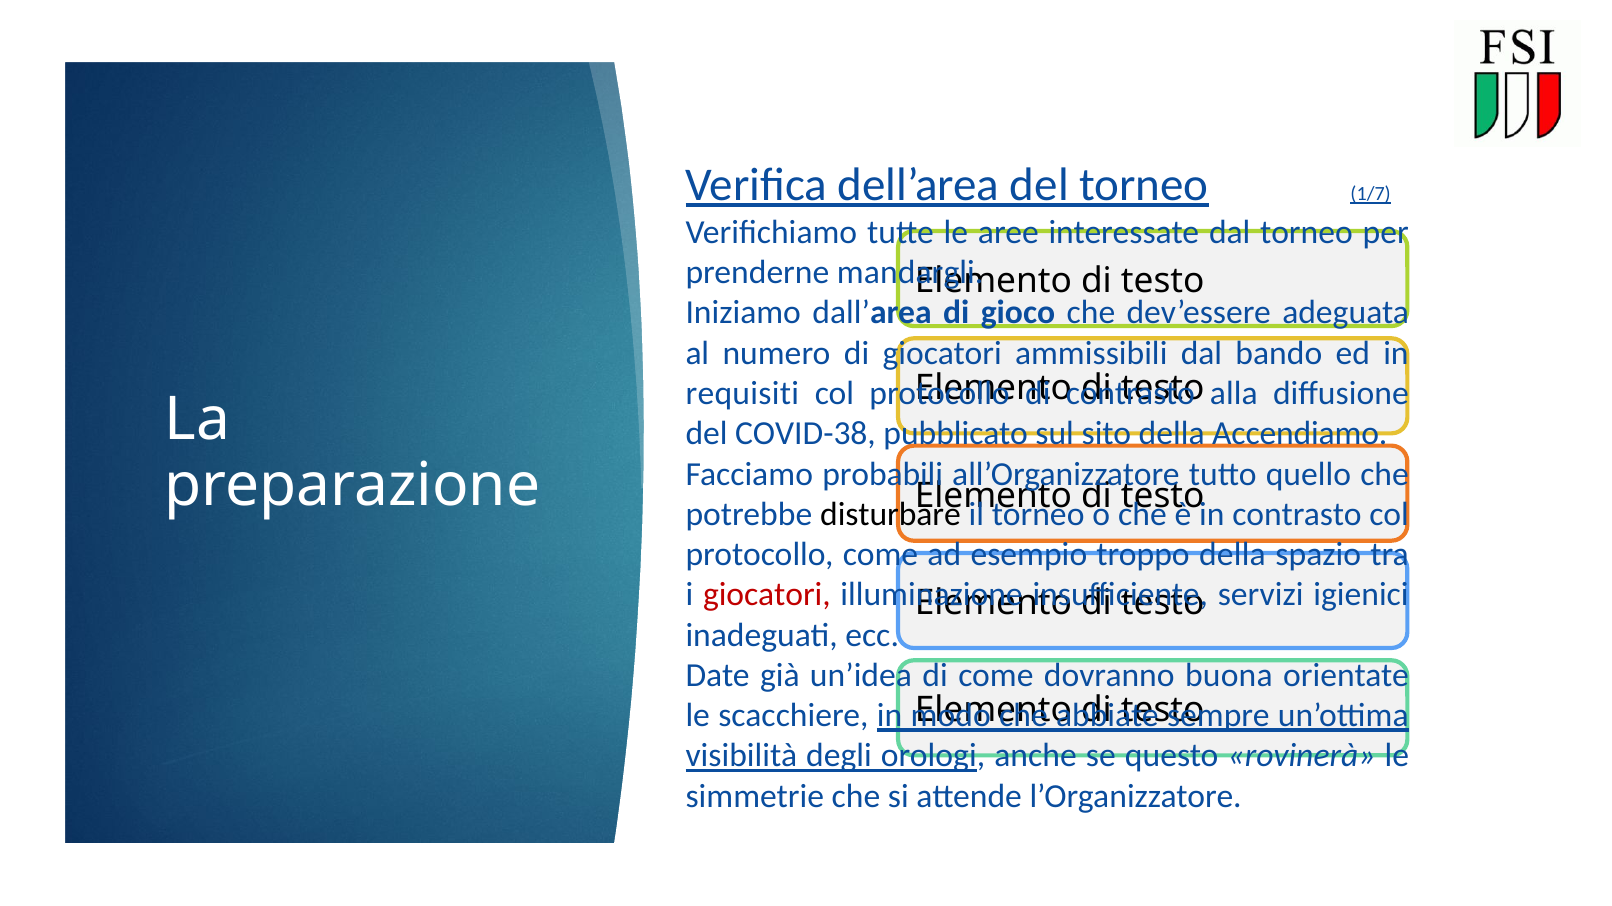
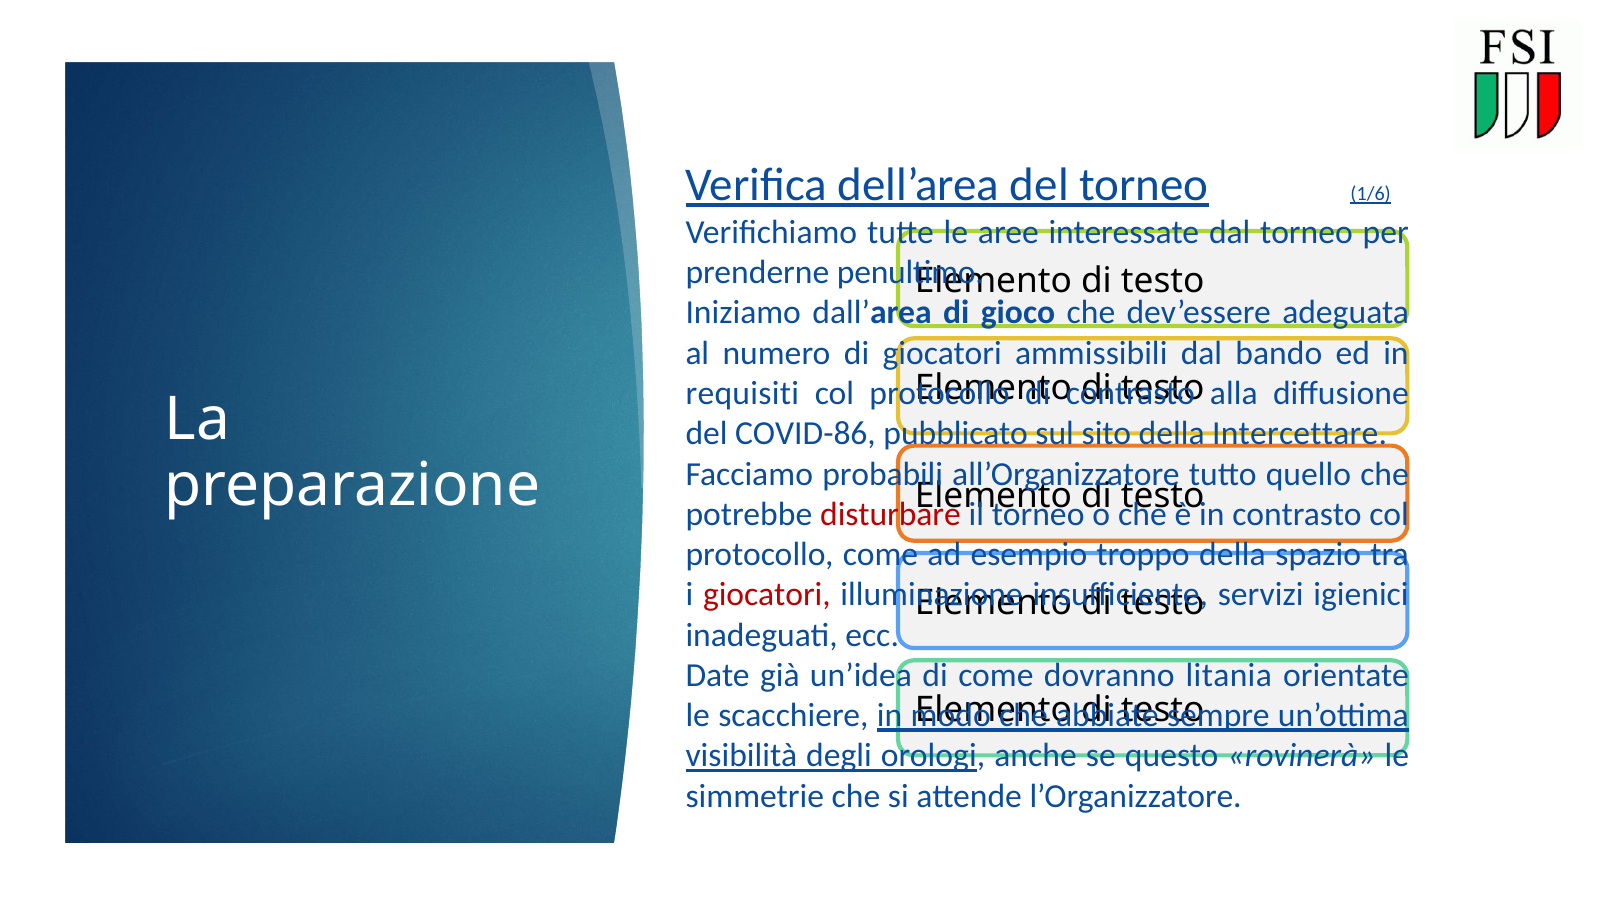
1/7: 1/7 -> 1/6
mandargli: mandargli -> penultimo
COVID-38: COVID-38 -> COVID-86
Accendiamo: Accendiamo -> Intercettare
disturbare colour: black -> red
buona: buona -> litania
